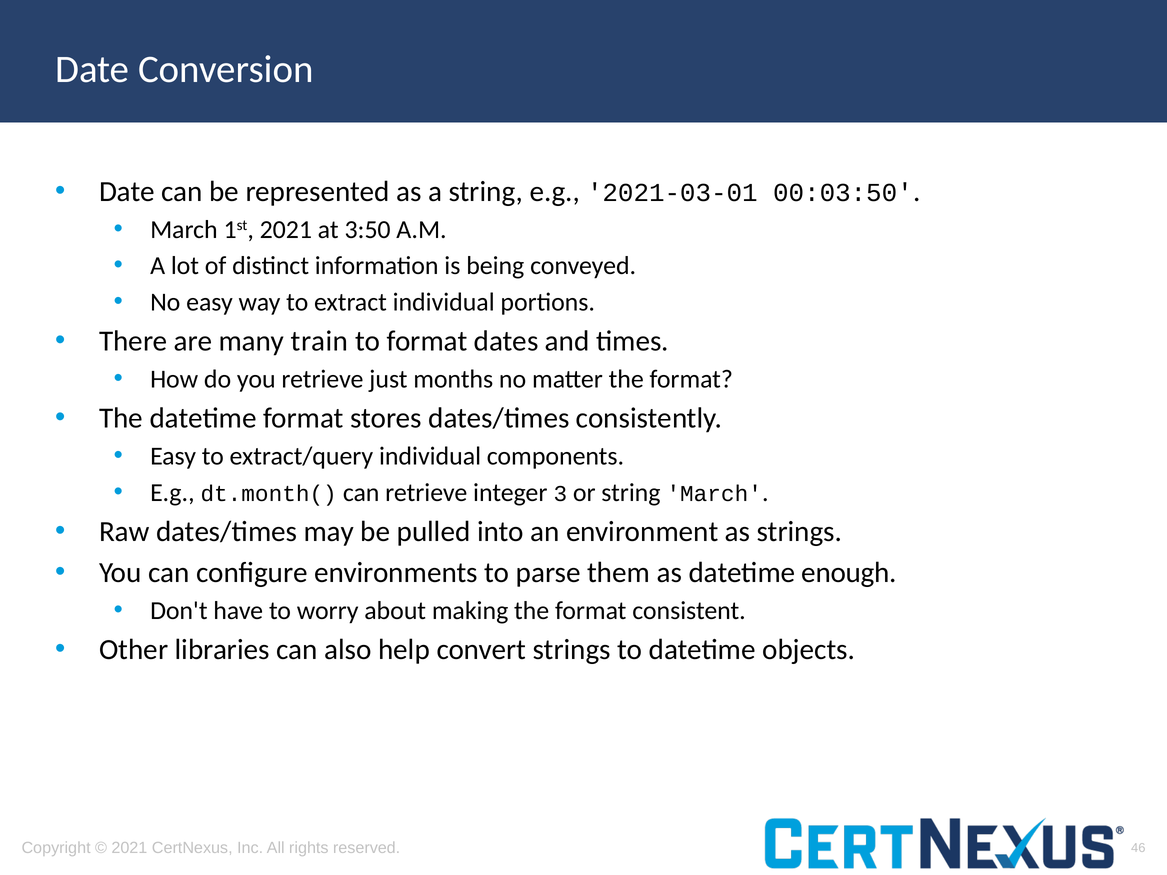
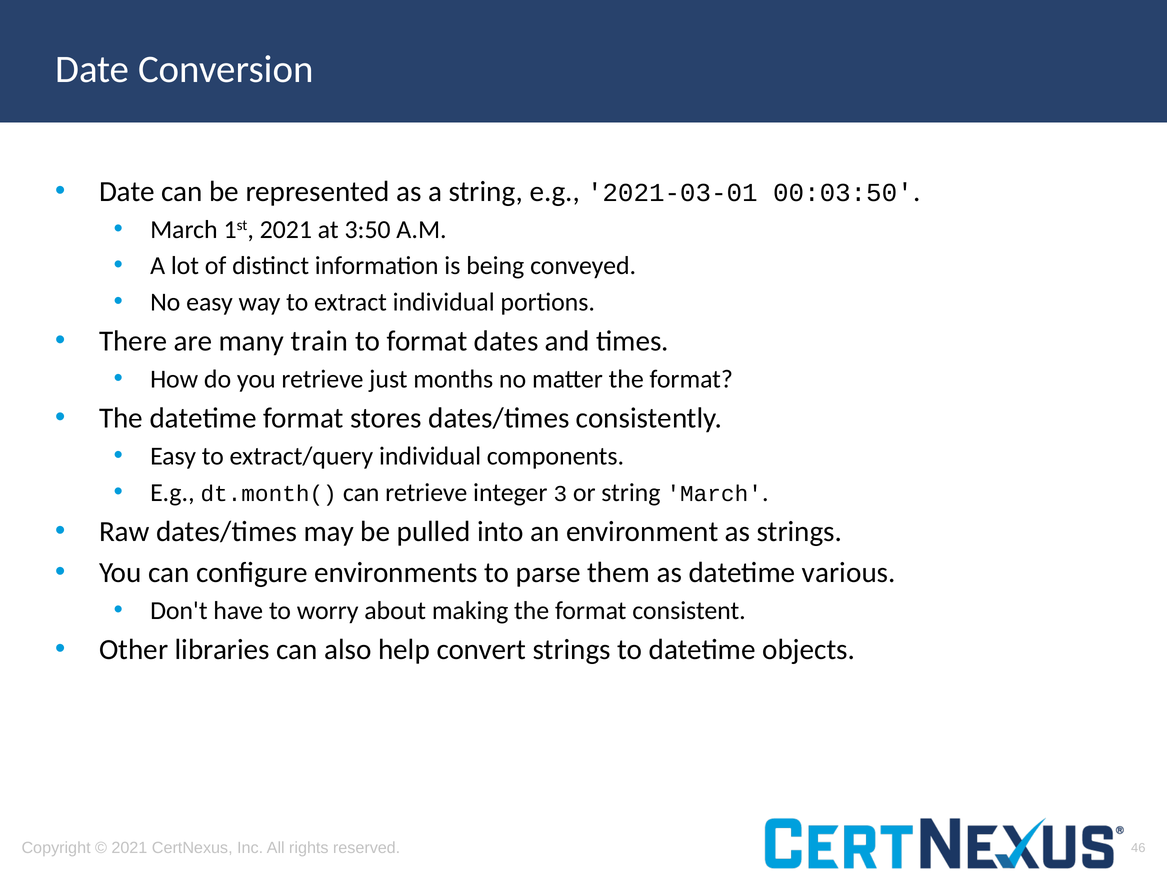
enough: enough -> various
